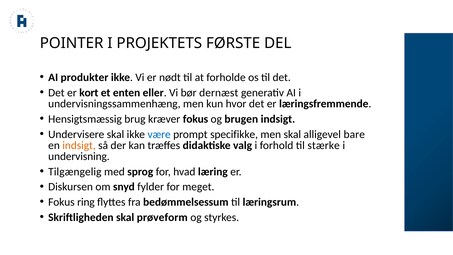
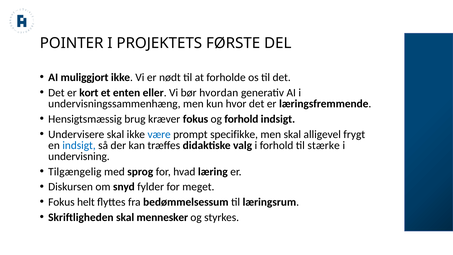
produkter: produkter -> muliggjort
dernæst: dernæst -> hvordan
og brugen: brugen -> forhold
bare: bare -> frygt
indsigt at (79, 145) colour: orange -> blue
ring: ring -> helt
prøveform: prøveform -> mennesker
